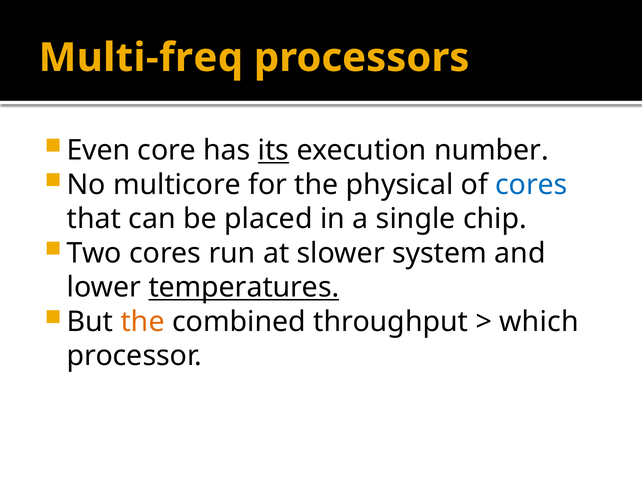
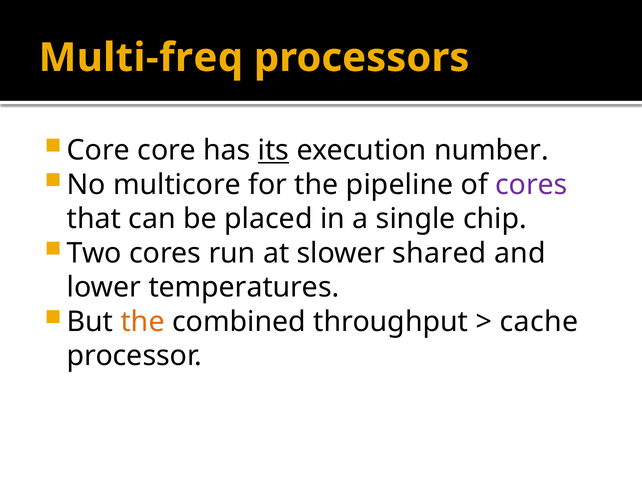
Even at (98, 150): Even -> Core
physical: physical -> pipeline
cores at (531, 184) colour: blue -> purple
system: system -> shared
temperatures underline: present -> none
which: which -> cache
